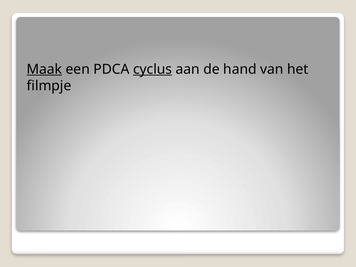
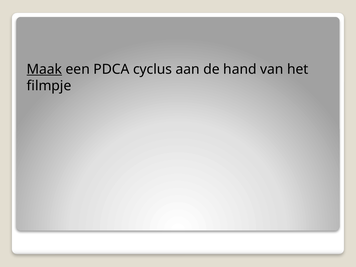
cyclus underline: present -> none
